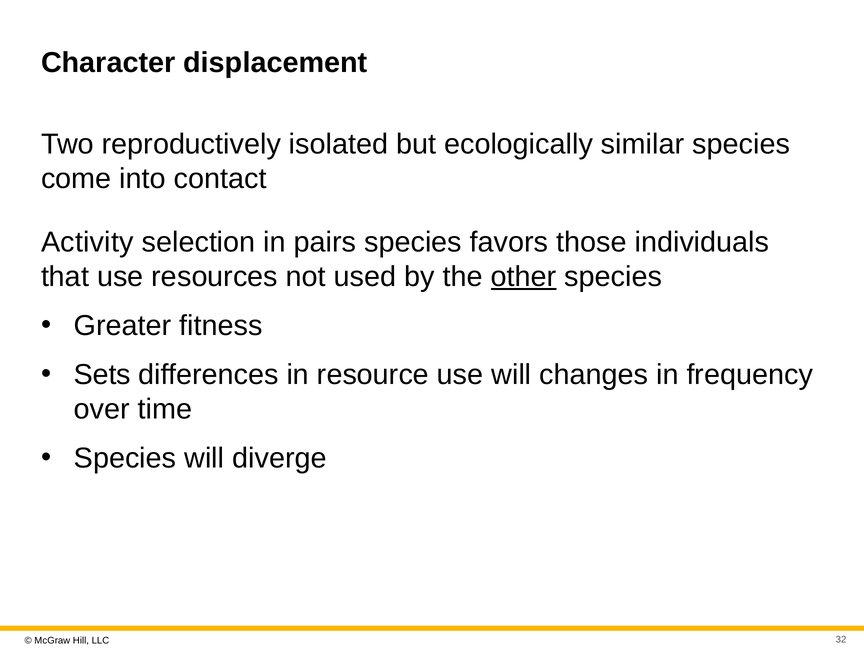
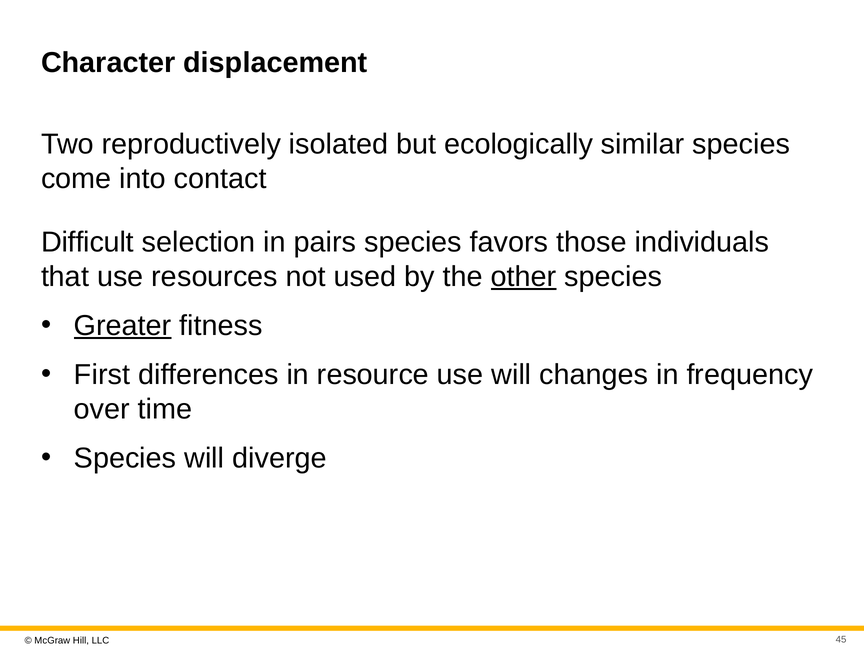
Activity: Activity -> Difficult
Greater underline: none -> present
Sets: Sets -> First
32: 32 -> 45
